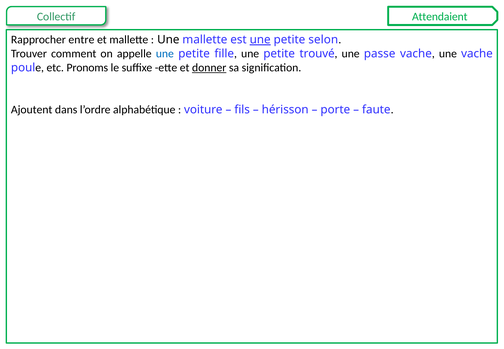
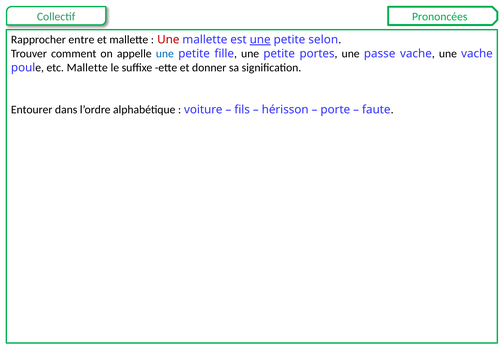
Attendaient: Attendaient -> Prononcées
Une at (168, 40) colour: black -> red
trouvé: trouvé -> portes
etc Pronoms: Pronoms -> Mallette
donner underline: present -> none
Ajoutent: Ajoutent -> Entourer
